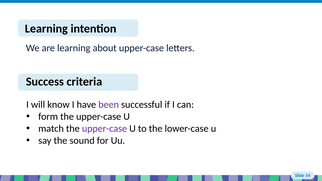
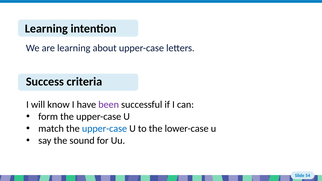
upper-case at (105, 129) colour: purple -> blue
